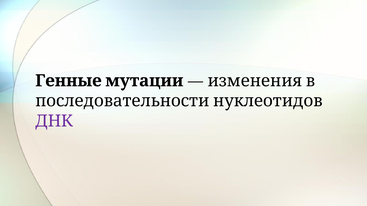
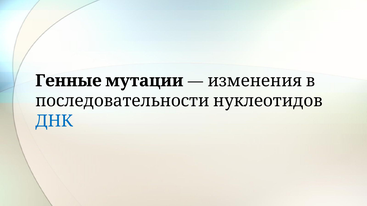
ДНК colour: purple -> blue
